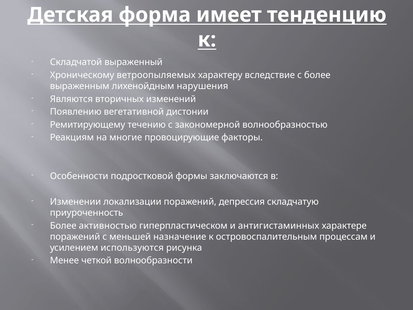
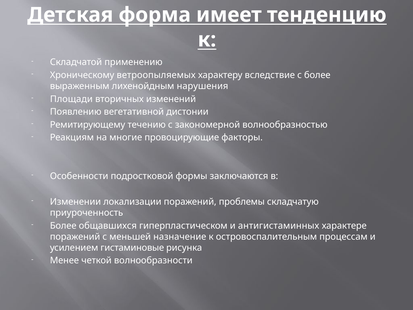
выраженный: выраженный -> применению
Являются: Являются -> Площади
депрессия: депрессия -> проблемы
активностью: активностью -> общавшихся
используются: используются -> гистаминовые
